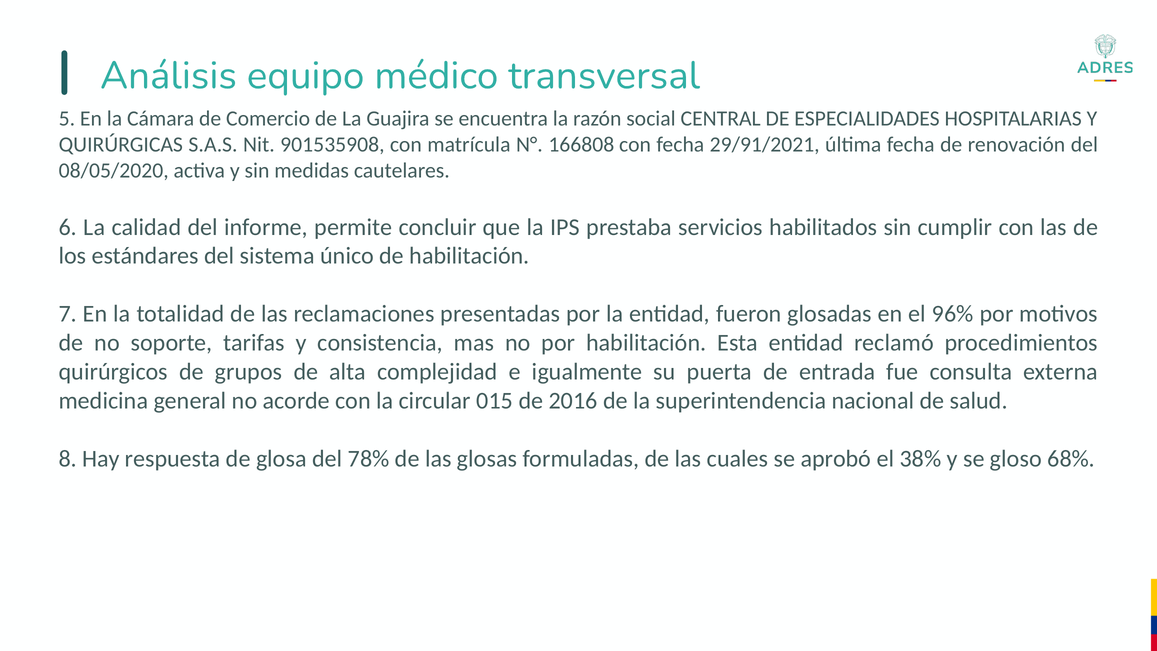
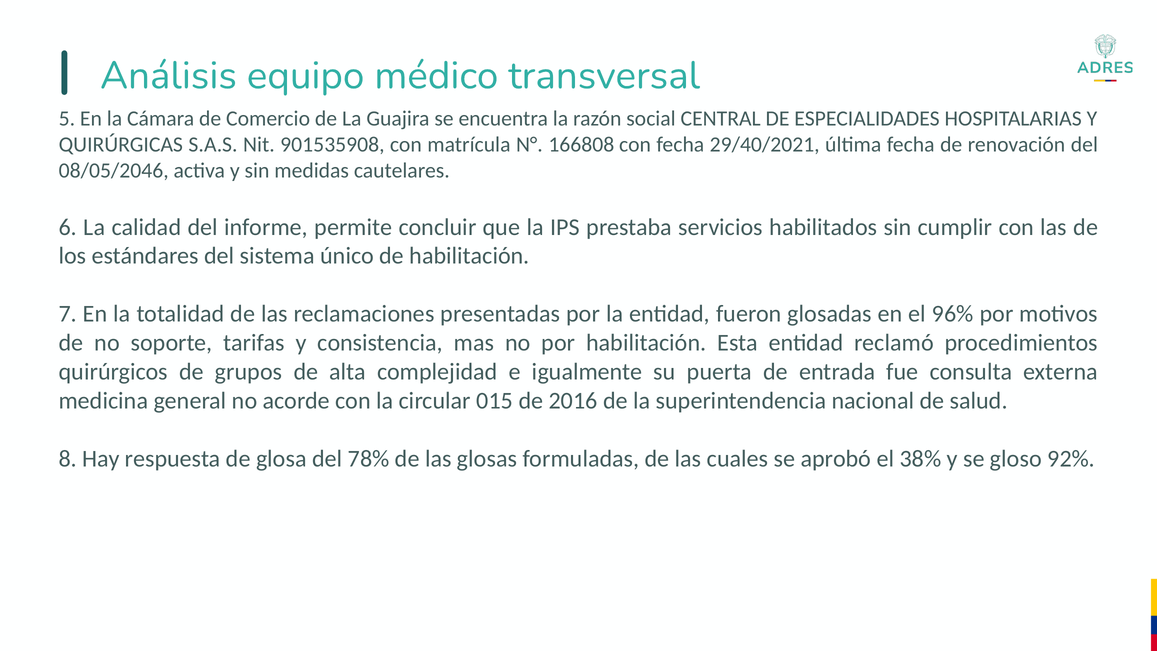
29/91/2021: 29/91/2021 -> 29/40/2021
08/05/2020: 08/05/2020 -> 08/05/2046
68%: 68% -> 92%
